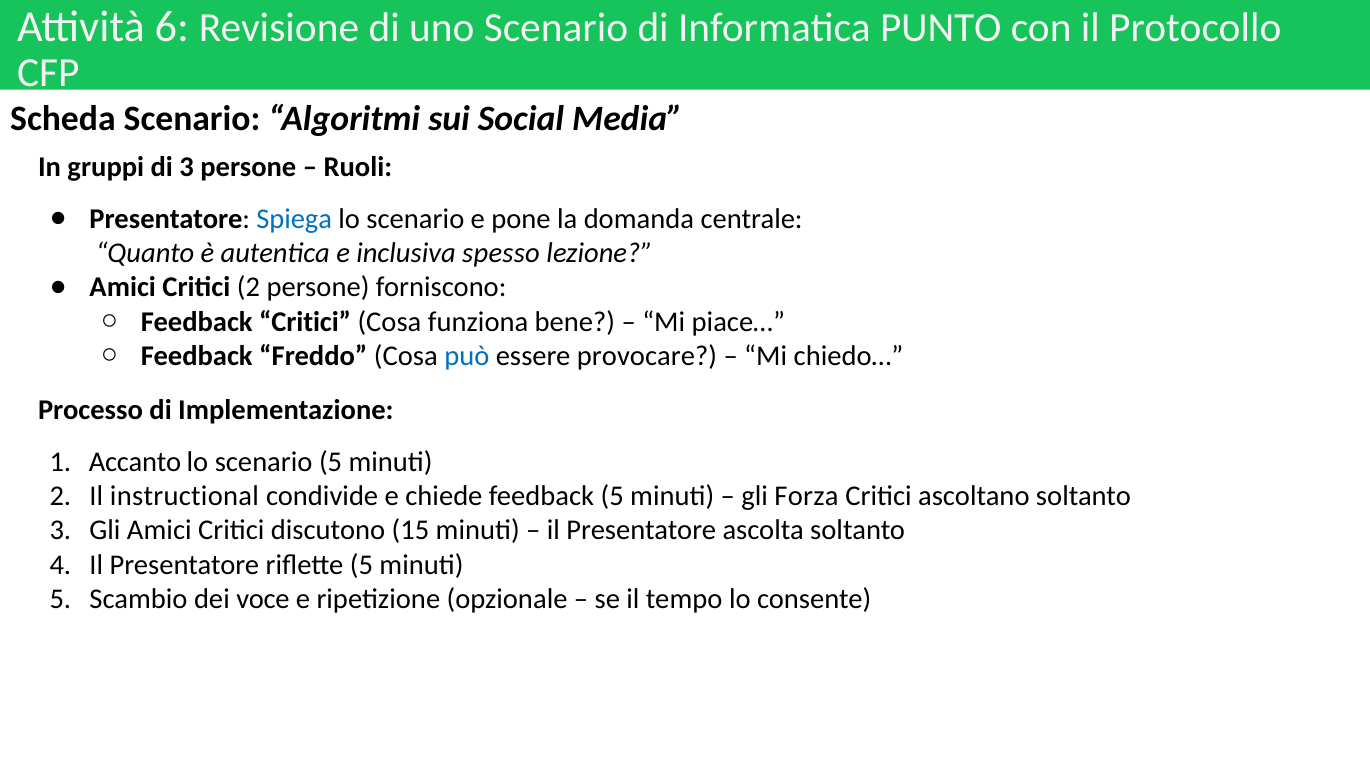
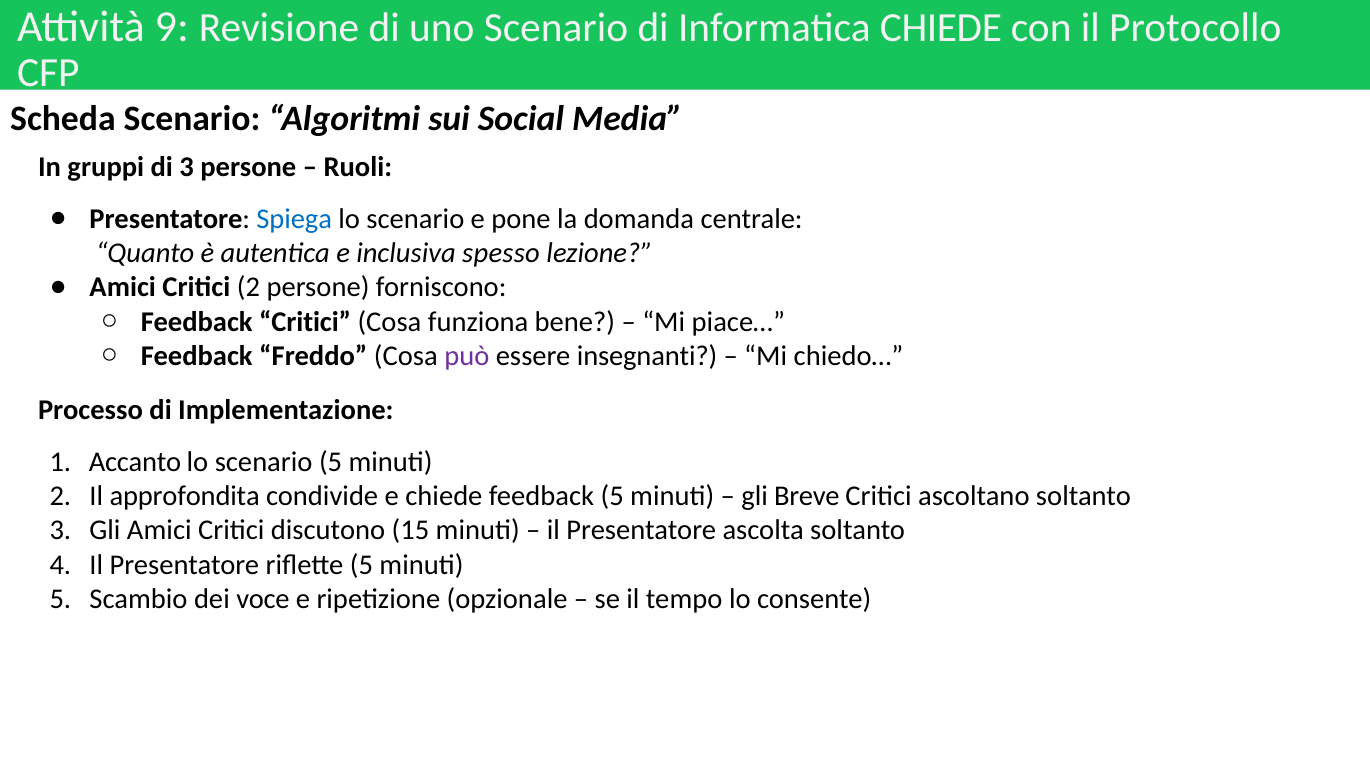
6: 6 -> 9
Informatica PUNTO: PUNTO -> CHIEDE
può colour: blue -> purple
provocare: provocare -> insegnanti
instructional: instructional -> approfondita
Forza: Forza -> Breve
